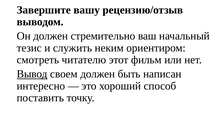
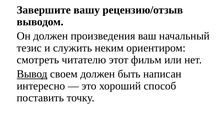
стремительно: стремительно -> произведения
